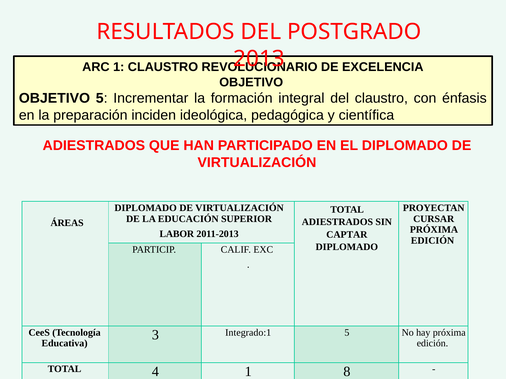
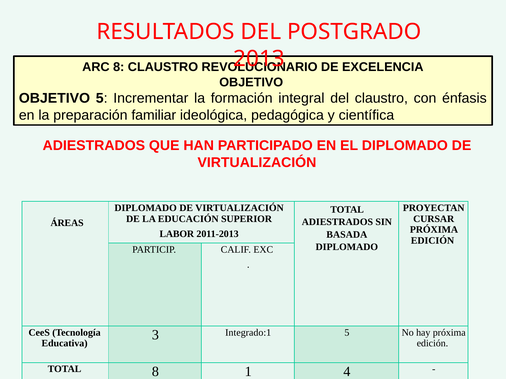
ARC 1: 1 -> 8
inciden: inciden -> familiar
CAPTAR: CAPTAR -> BASADA
TOTAL 4: 4 -> 8
8: 8 -> 4
